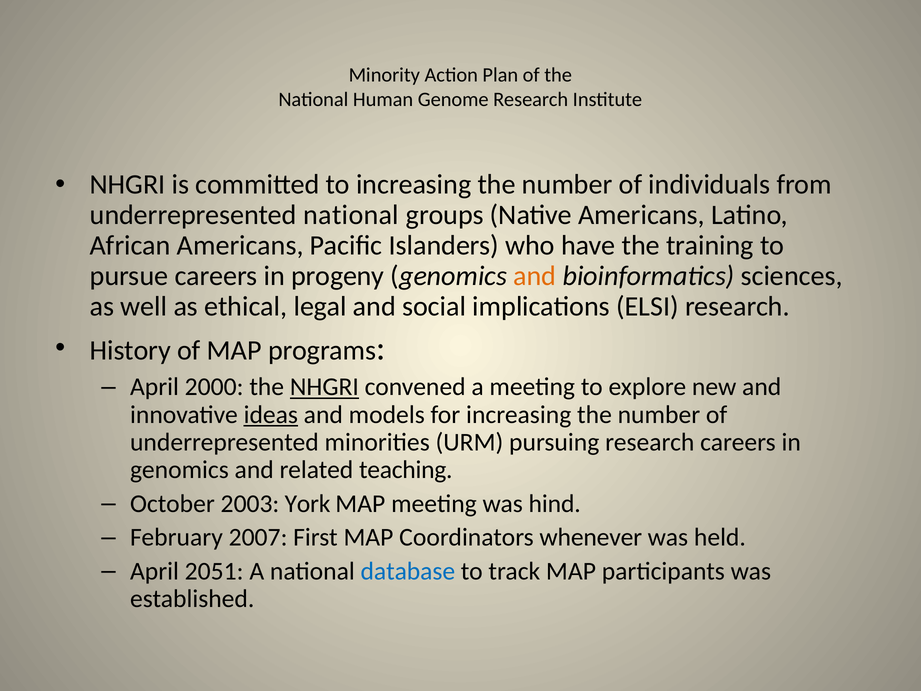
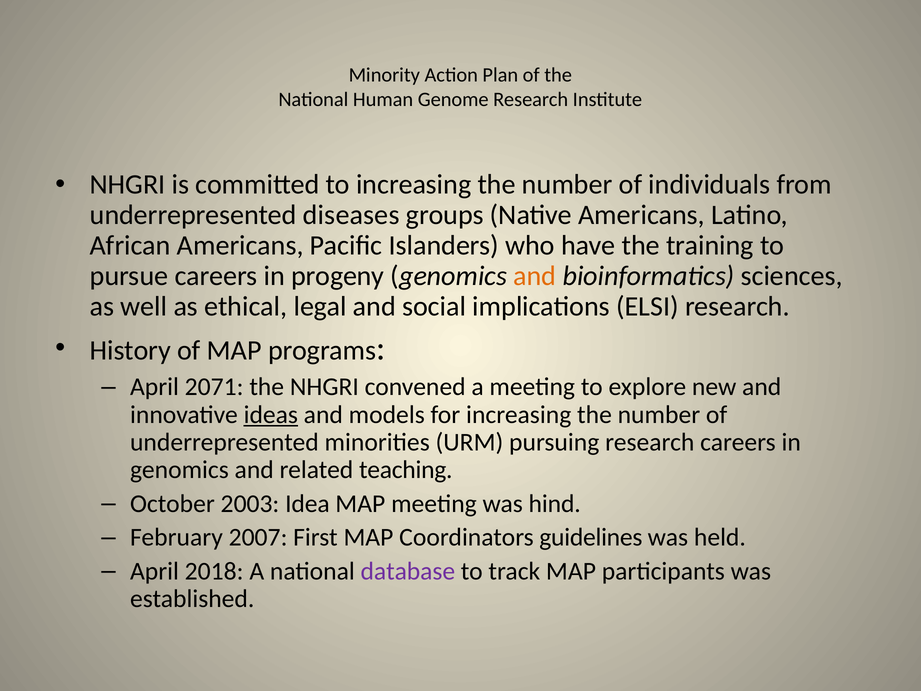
underrepresented national: national -> diseases
2000: 2000 -> 2071
NHGRI at (324, 387) underline: present -> none
York: York -> Idea
whenever: whenever -> guidelines
2051: 2051 -> 2018
database colour: blue -> purple
